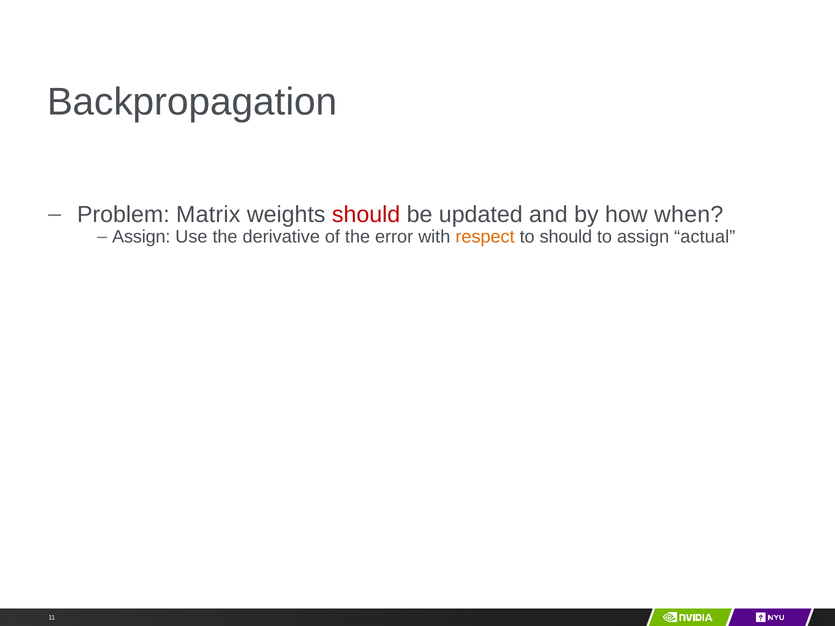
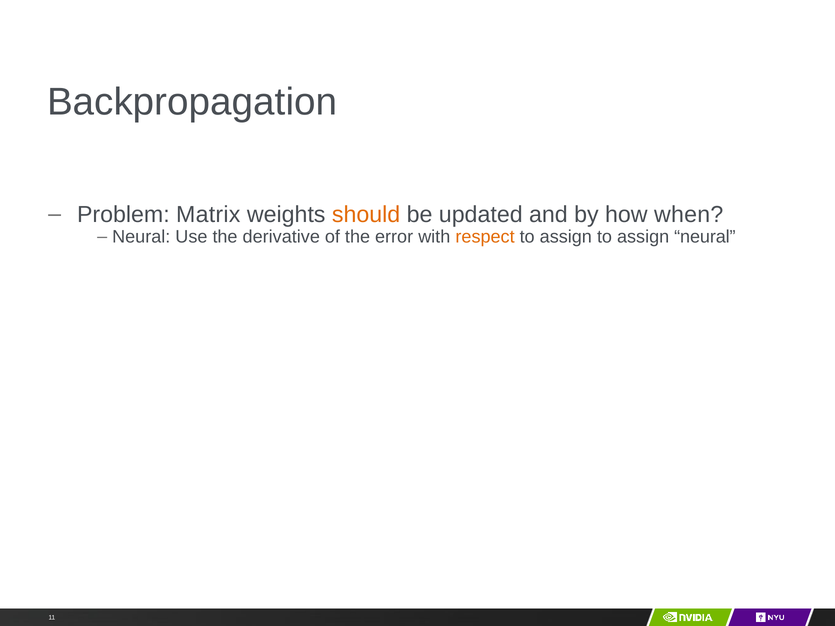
should at (366, 215) colour: red -> orange
Assign at (141, 237): Assign -> Neural
should at (566, 237): should -> assign
assign actual: actual -> neural
